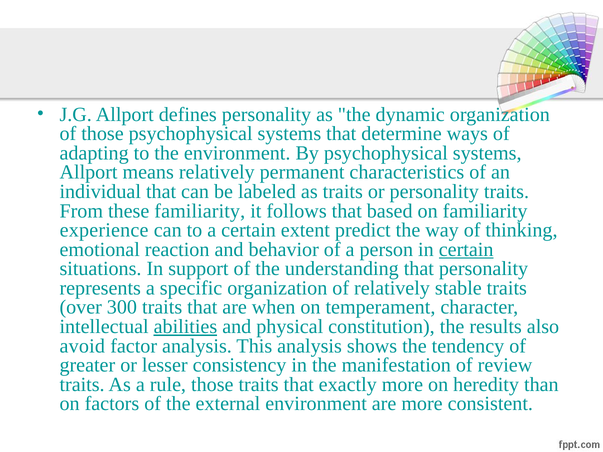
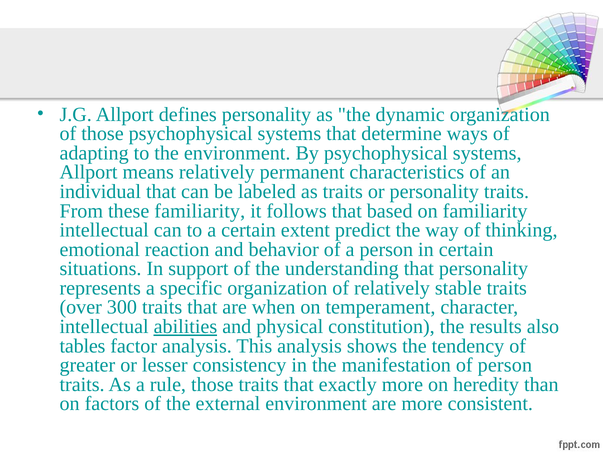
experience at (104, 230): experience -> intellectual
certain at (466, 250) underline: present -> none
avoid: avoid -> tables
of review: review -> person
